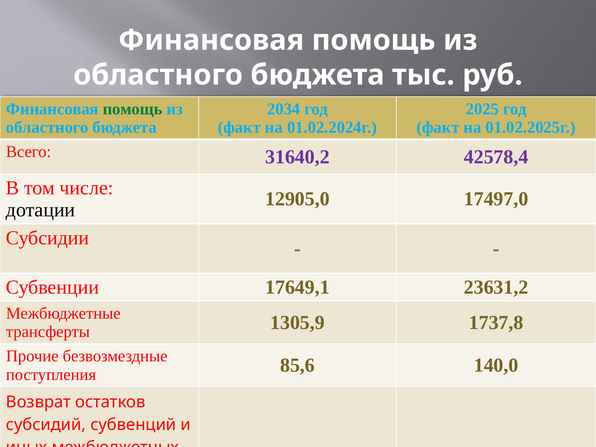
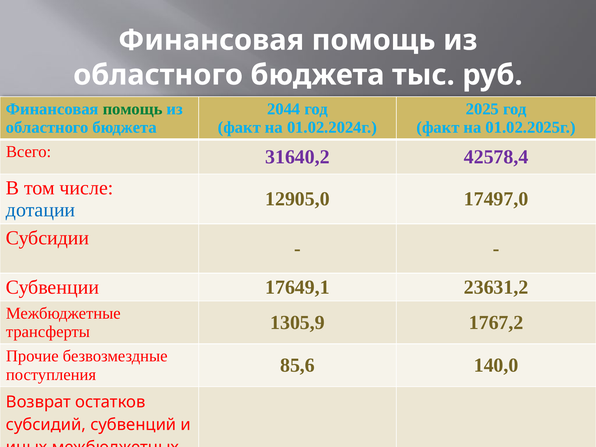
2034: 2034 -> 2044
дотации colour: black -> blue
1737,8: 1737,8 -> 1767,2
